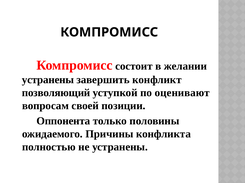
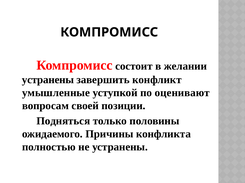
позволяющий: позволяющий -> умышленные
Оппонента: Оппонента -> Подняться
